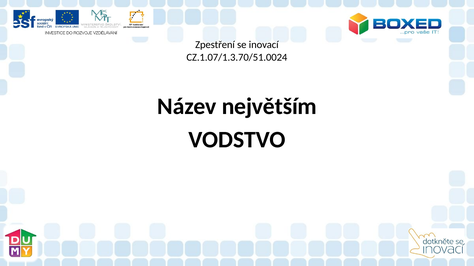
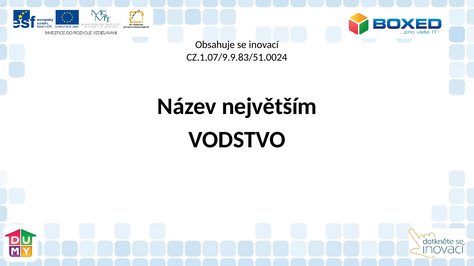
Zpestření: Zpestření -> Obsahuje
CZ.1.07/1.3.70/51.0024: CZ.1.07/1.3.70/51.0024 -> CZ.1.07/9.9.83/51.0024
